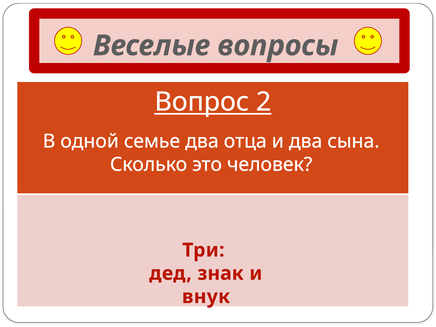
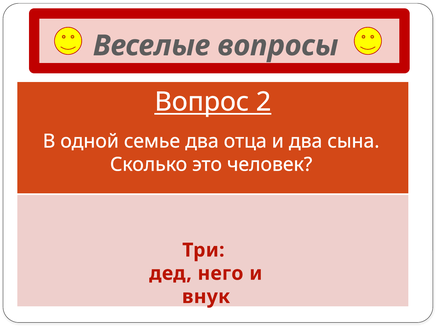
знак: знак -> него
